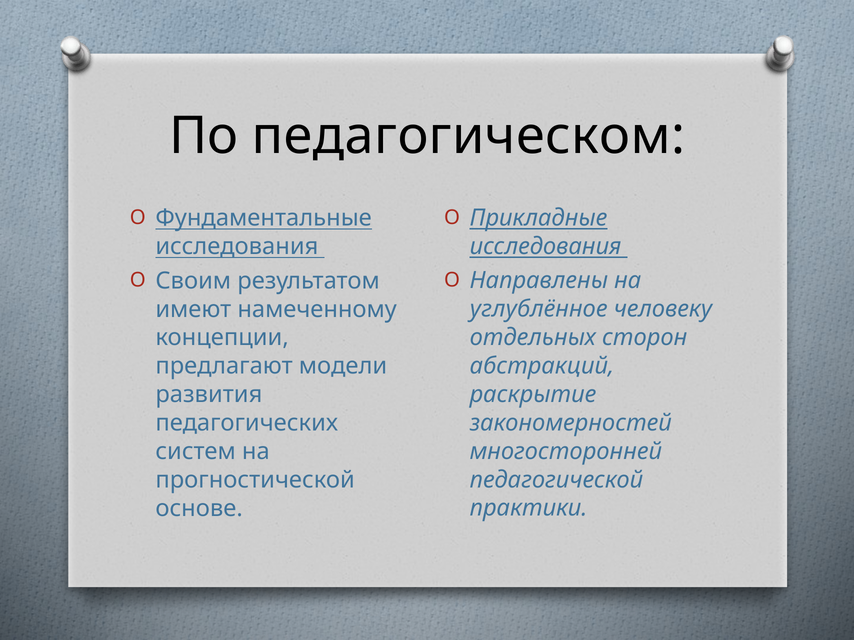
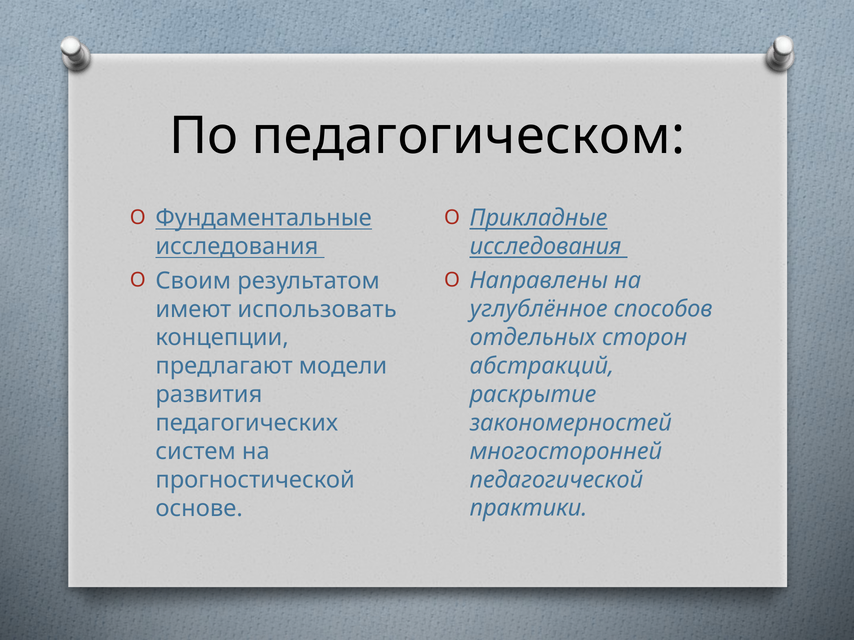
человеку: человеку -> способов
намеченному: намеченному -> использовать
